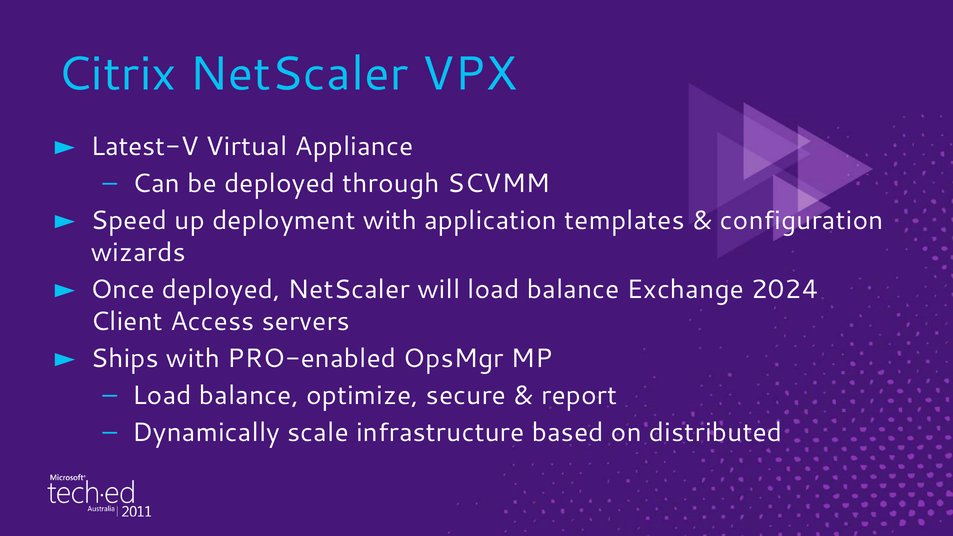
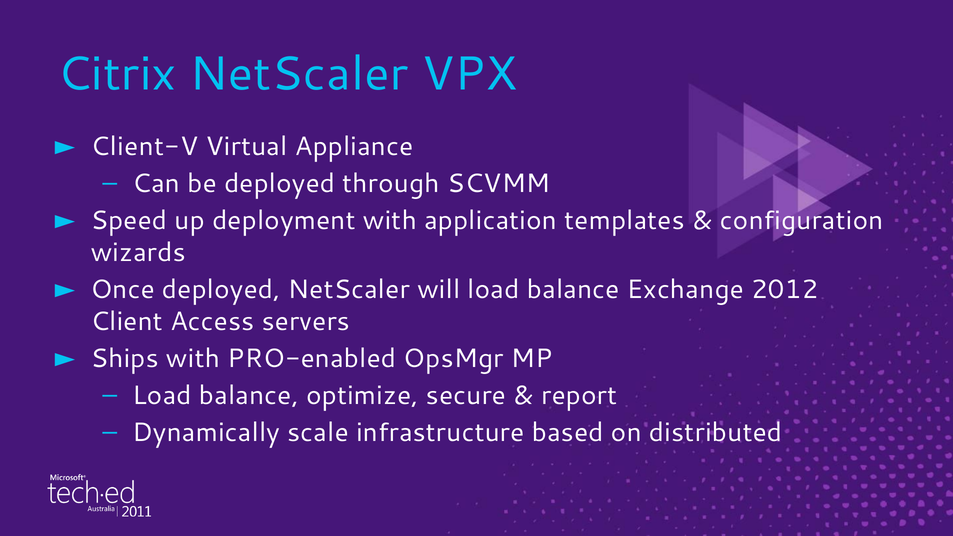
Latest-V: Latest-V -> Client-V
2024: 2024 -> 2012
